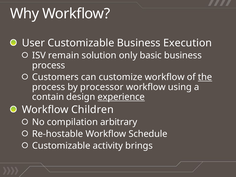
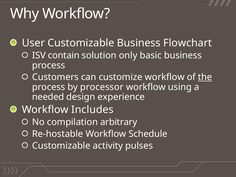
Execution: Execution -> Flowchart
remain: remain -> contain
contain: contain -> needed
experience underline: present -> none
Children: Children -> Includes
brings: brings -> pulses
